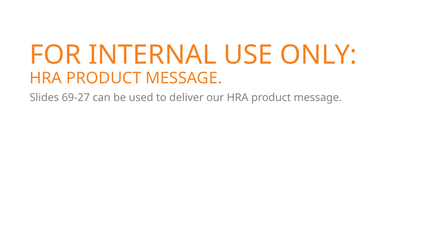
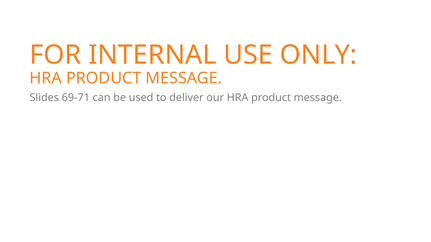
69-27: 69-27 -> 69-71
